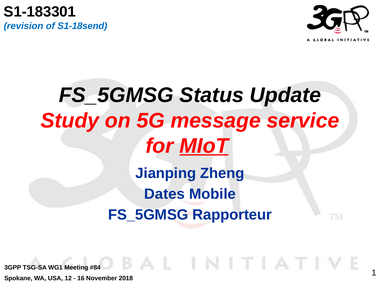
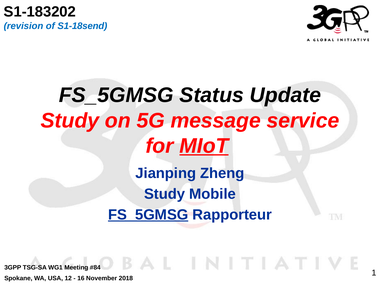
S1-183301: S1-183301 -> S1-183202
Dates at (165, 194): Dates -> Study
FS_5GMSG at (148, 215) underline: none -> present
